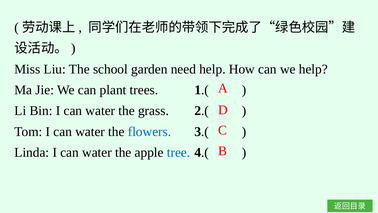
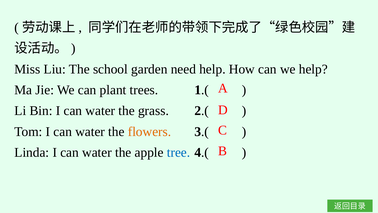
flowers colour: blue -> orange
